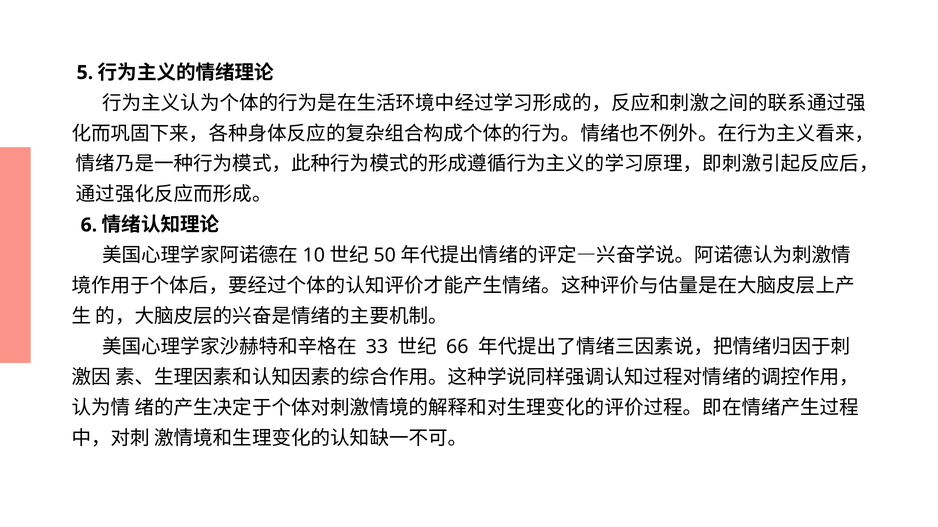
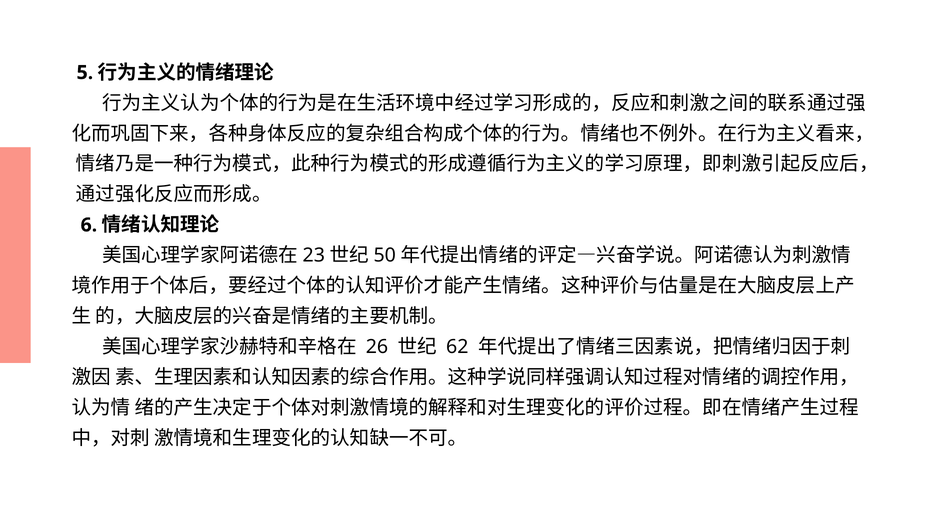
10: 10 -> 23
33: 33 -> 26
66: 66 -> 62
